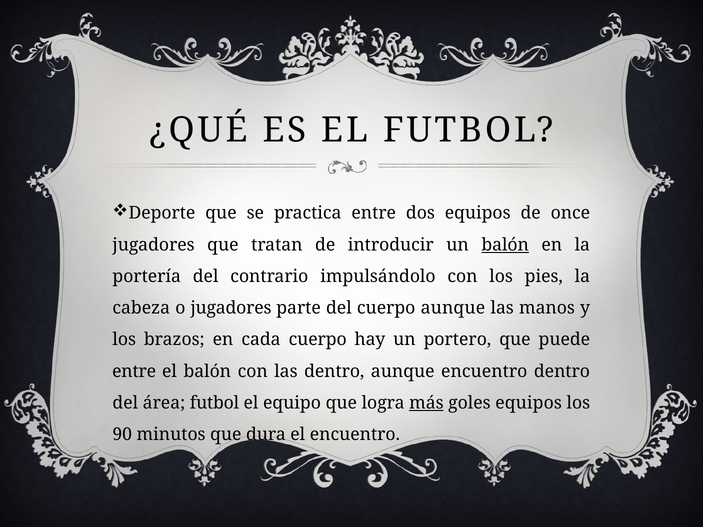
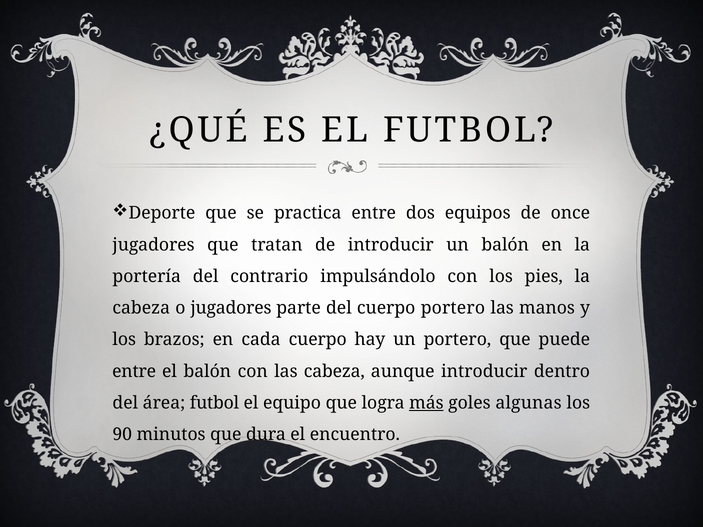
balón at (505, 245) underline: present -> none
cuerpo aunque: aunque -> portero
las dentro: dentro -> cabeza
aunque encuentro: encuentro -> introducir
goles equipos: equipos -> algunas
